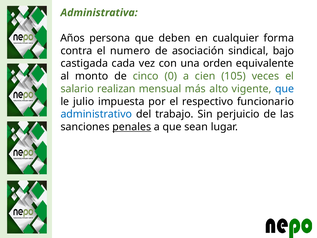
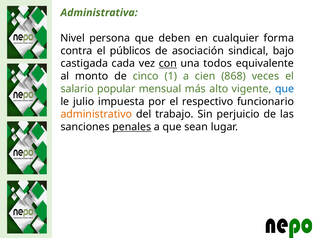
Años: Años -> Nivel
numero: numero -> públicos
con underline: none -> present
orden: orden -> todos
0: 0 -> 1
105: 105 -> 868
realizan: realizan -> popular
administrativo colour: blue -> orange
